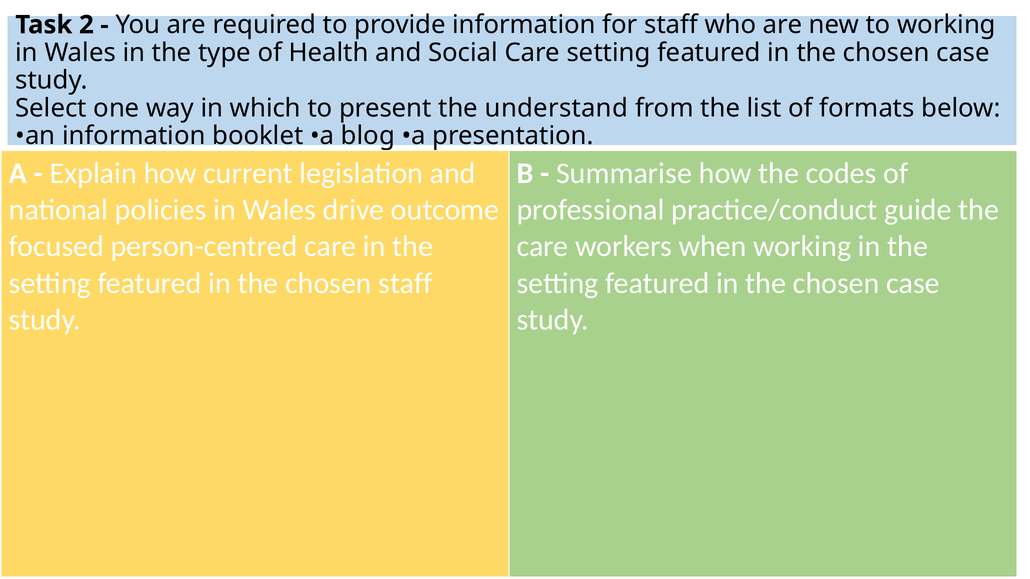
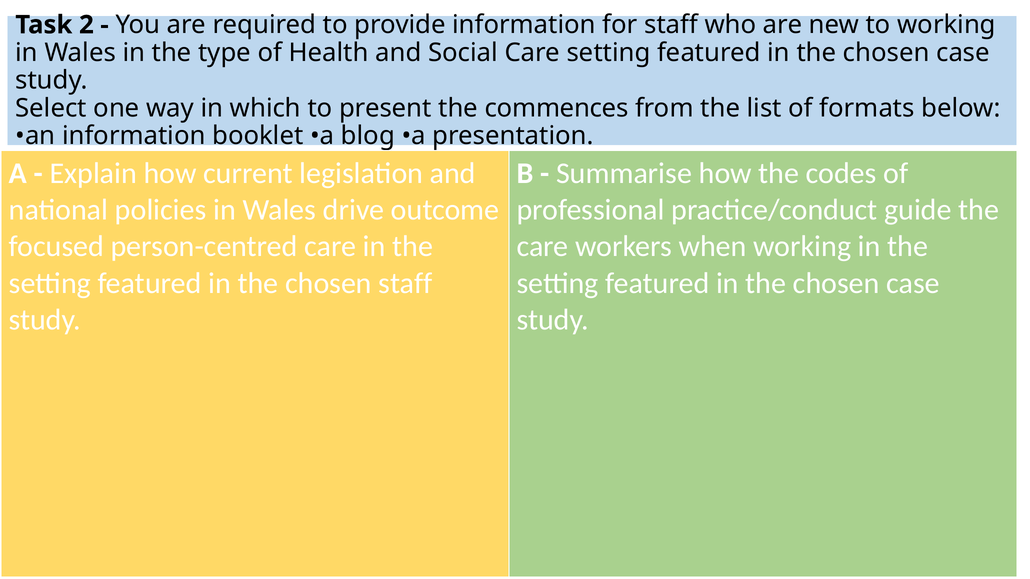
understand: understand -> commences
